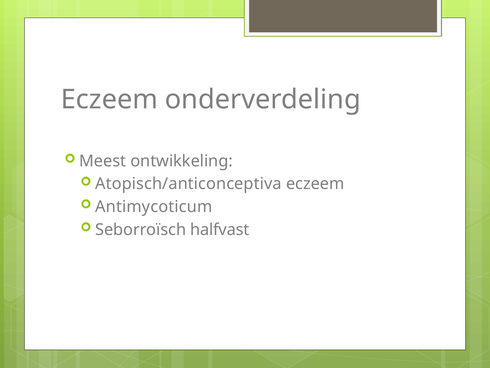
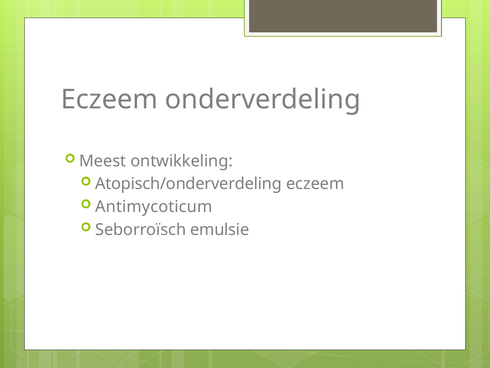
Atopisch/anticonceptiva: Atopisch/anticonceptiva -> Atopisch/onderverdeling
halfvast: halfvast -> emulsie
